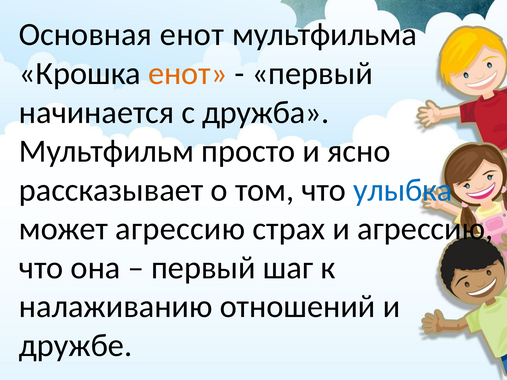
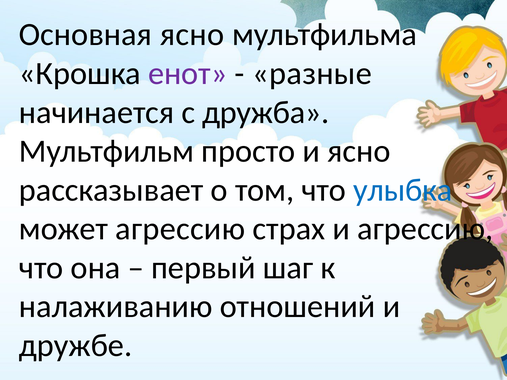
Основная енот: енот -> ясно
енот at (188, 74) colour: orange -> purple
первый at (312, 74): первый -> разные
